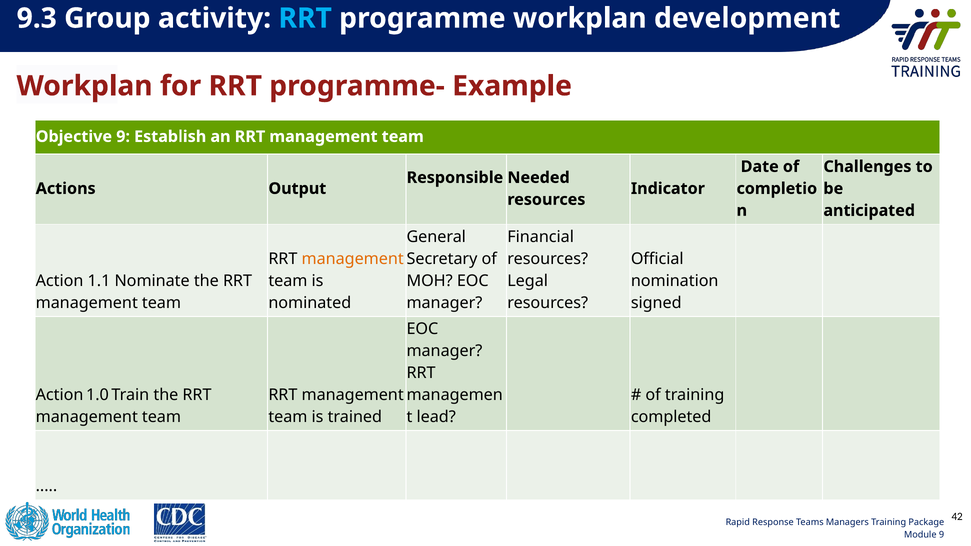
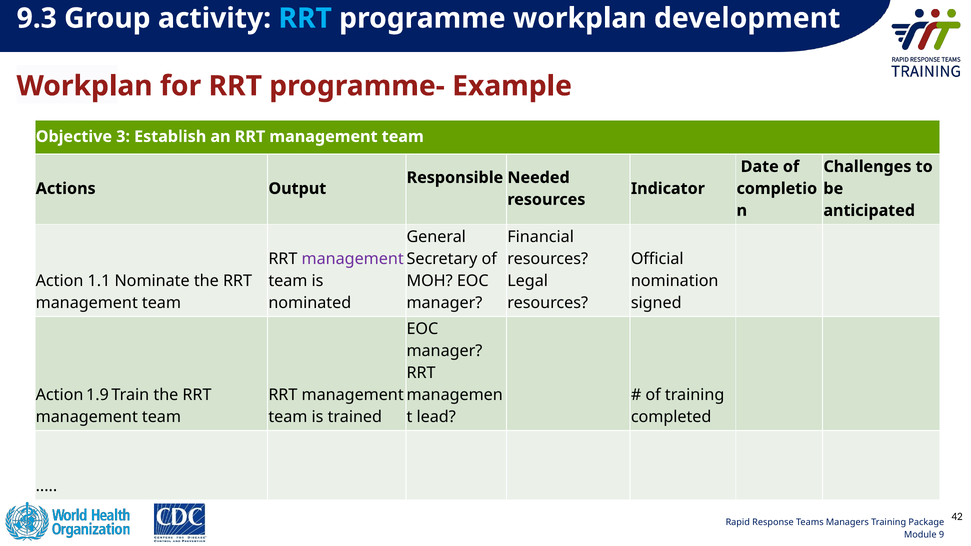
Objective 9: 9 -> 3
management at (353, 259) colour: orange -> purple
1.0: 1.0 -> 1.9
